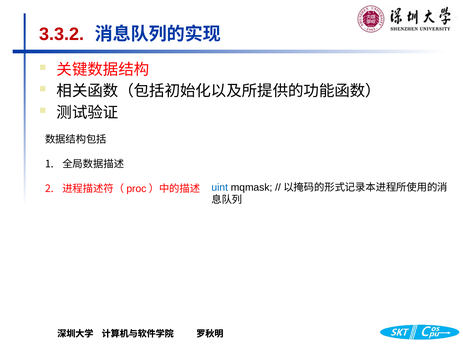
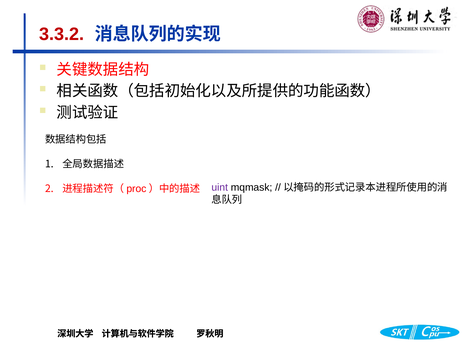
uint colour: blue -> purple
